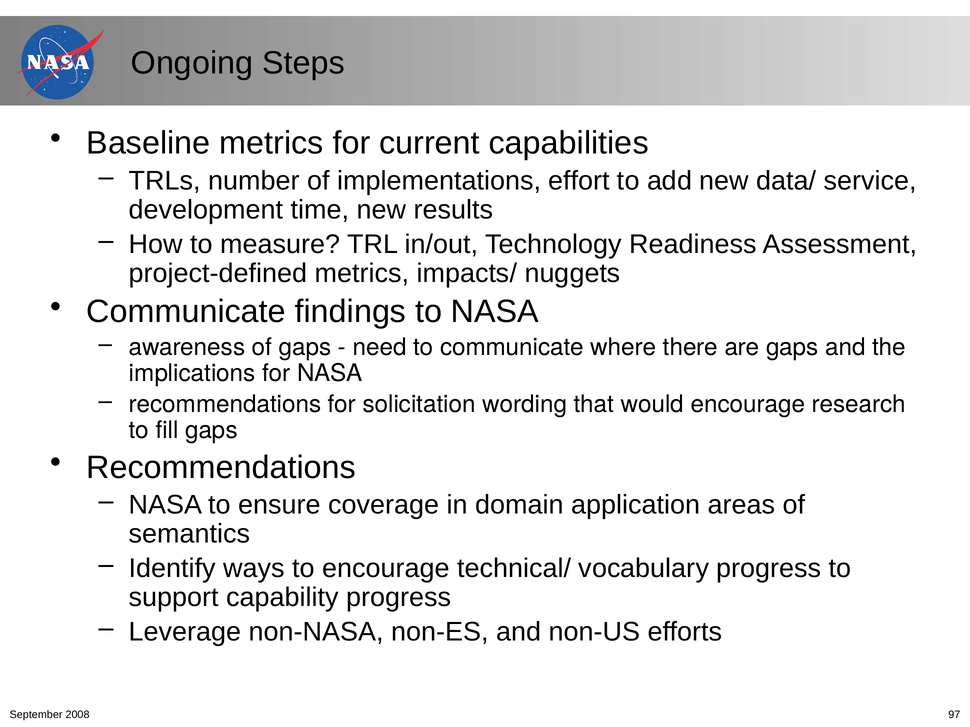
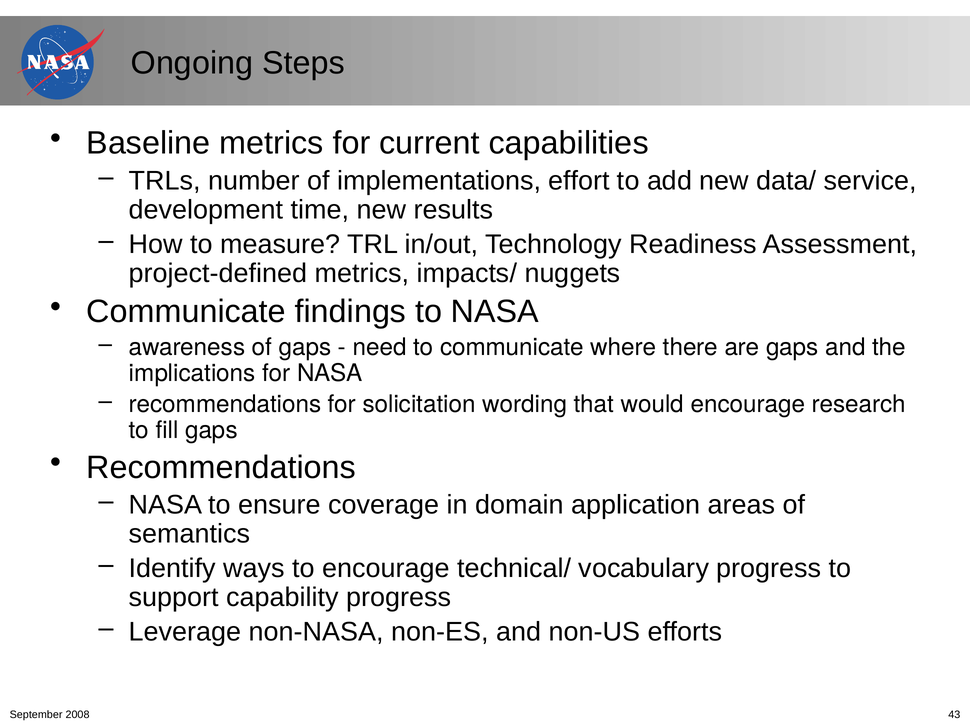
97: 97 -> 43
